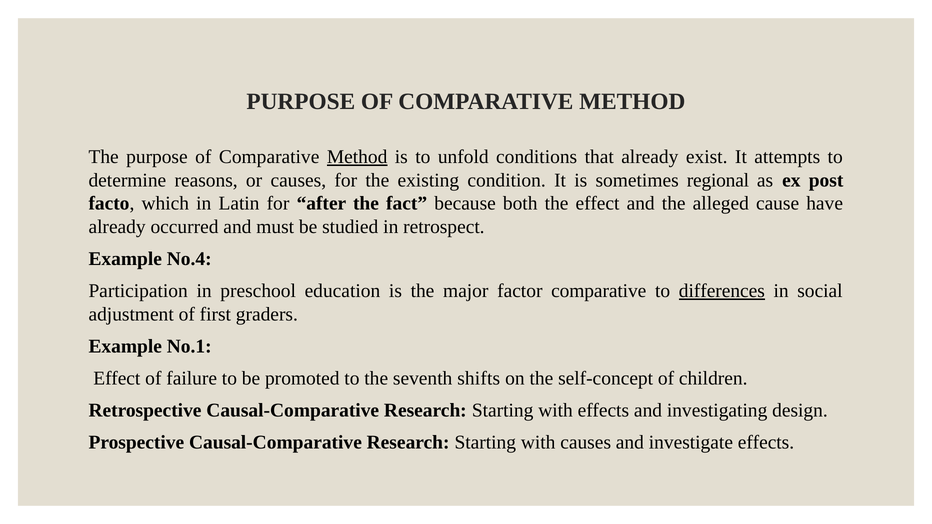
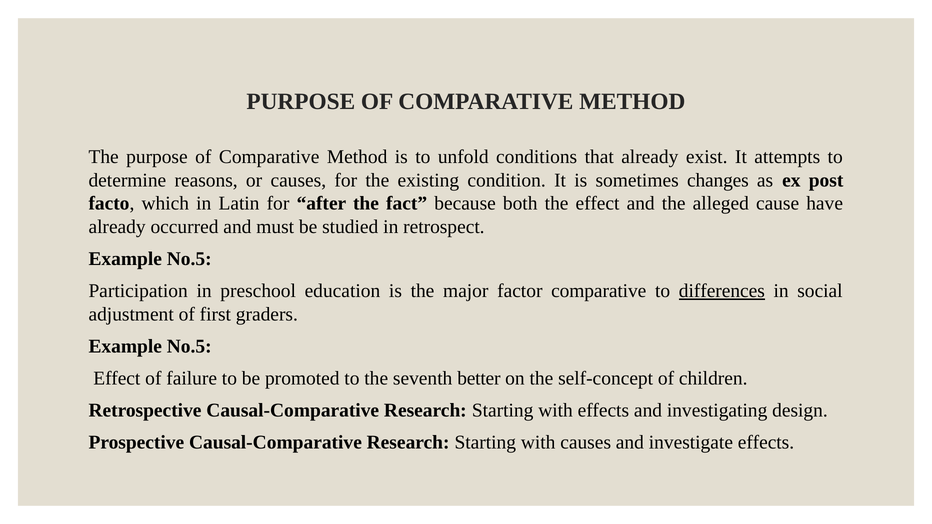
Method at (357, 157) underline: present -> none
regional: regional -> changes
No.4 at (189, 259): No.4 -> No.5
No.1 at (189, 346): No.1 -> No.5
shifts: shifts -> better
